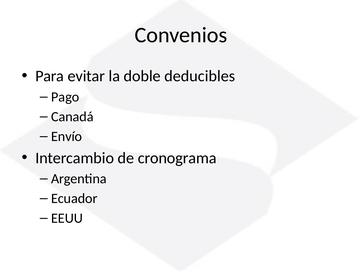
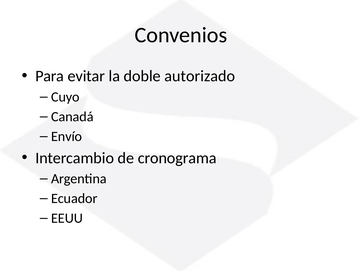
deducibles: deducibles -> autorizado
Pago: Pago -> Cuyo
